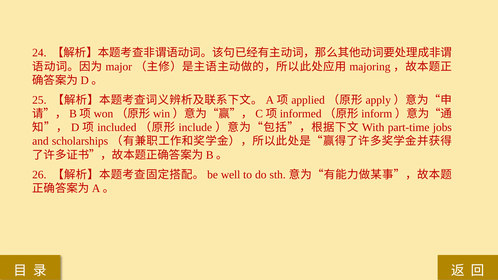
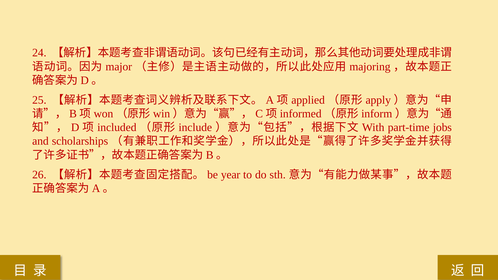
well: well -> year
